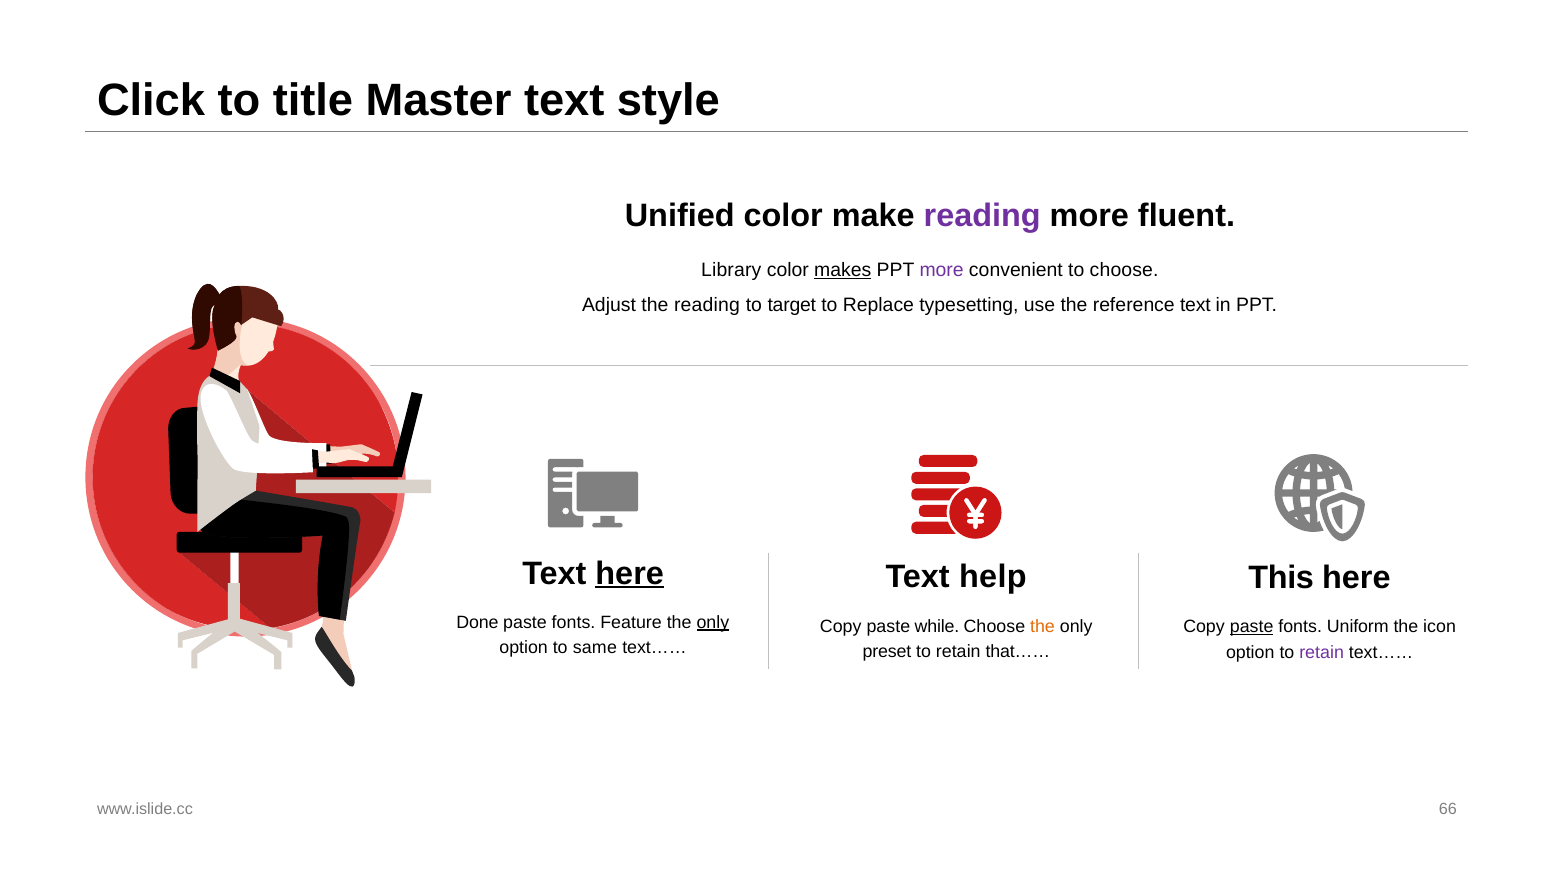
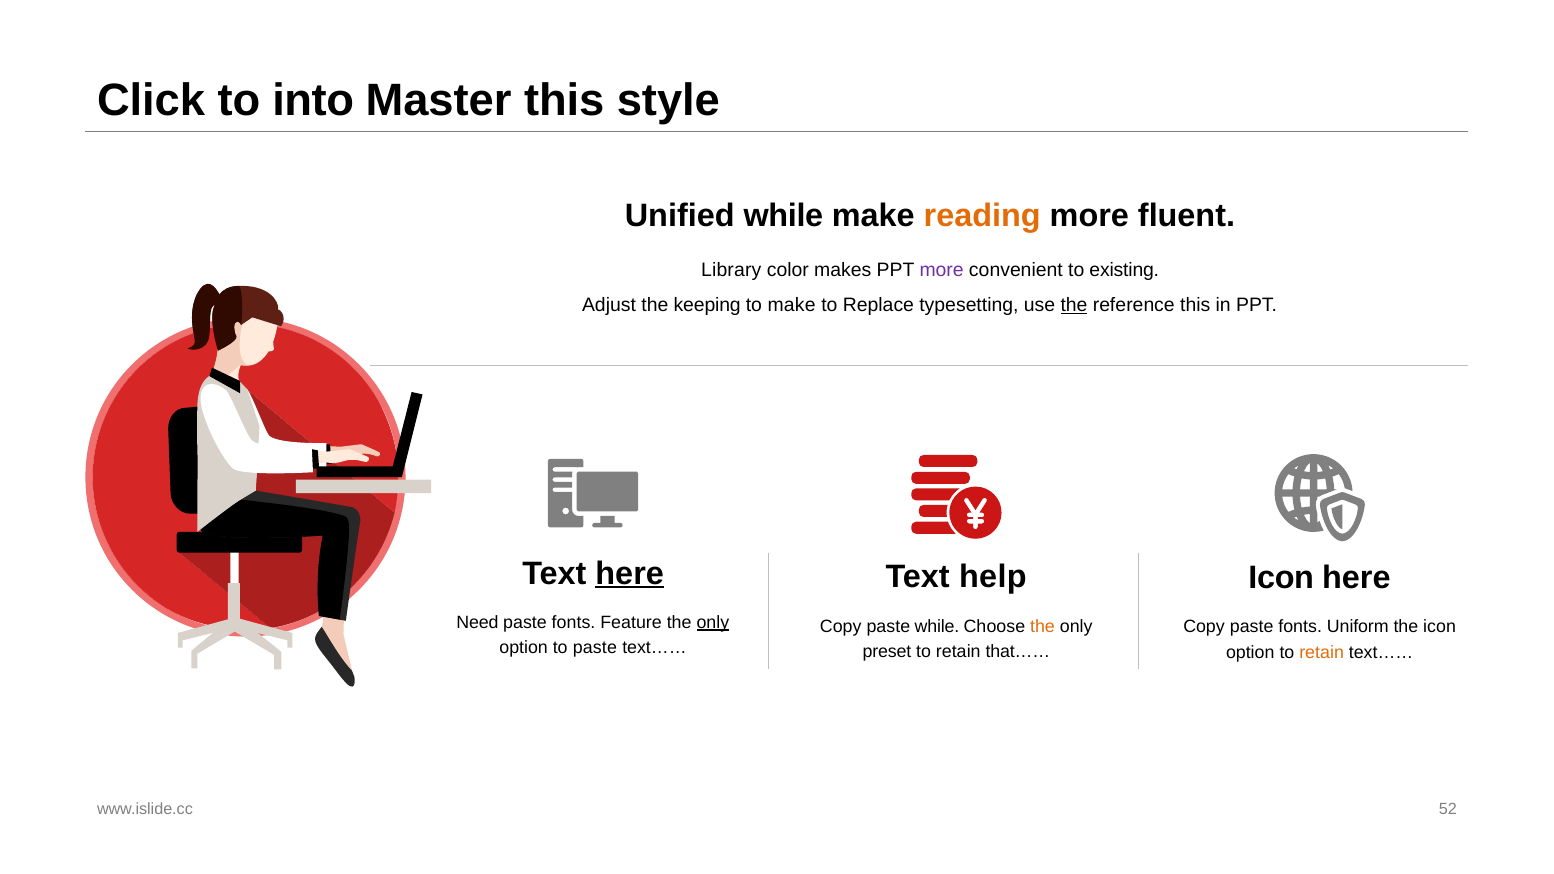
title: title -> into
Master text: text -> this
Unified color: color -> while
reading at (982, 216) colour: purple -> orange
makes underline: present -> none
to choose: choose -> existing
the reading: reading -> keeping
to target: target -> make
the at (1074, 305) underline: none -> present
reference text: text -> this
This at (1281, 578): This -> Icon
Done: Done -> Need
paste at (1252, 627) underline: present -> none
to same: same -> paste
retain at (1322, 653) colour: purple -> orange
66: 66 -> 52
